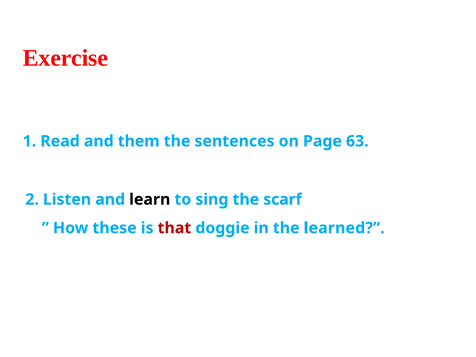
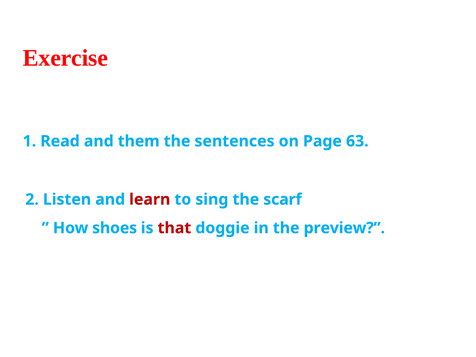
learn colour: black -> red
these: these -> shoes
learned: learned -> preview
